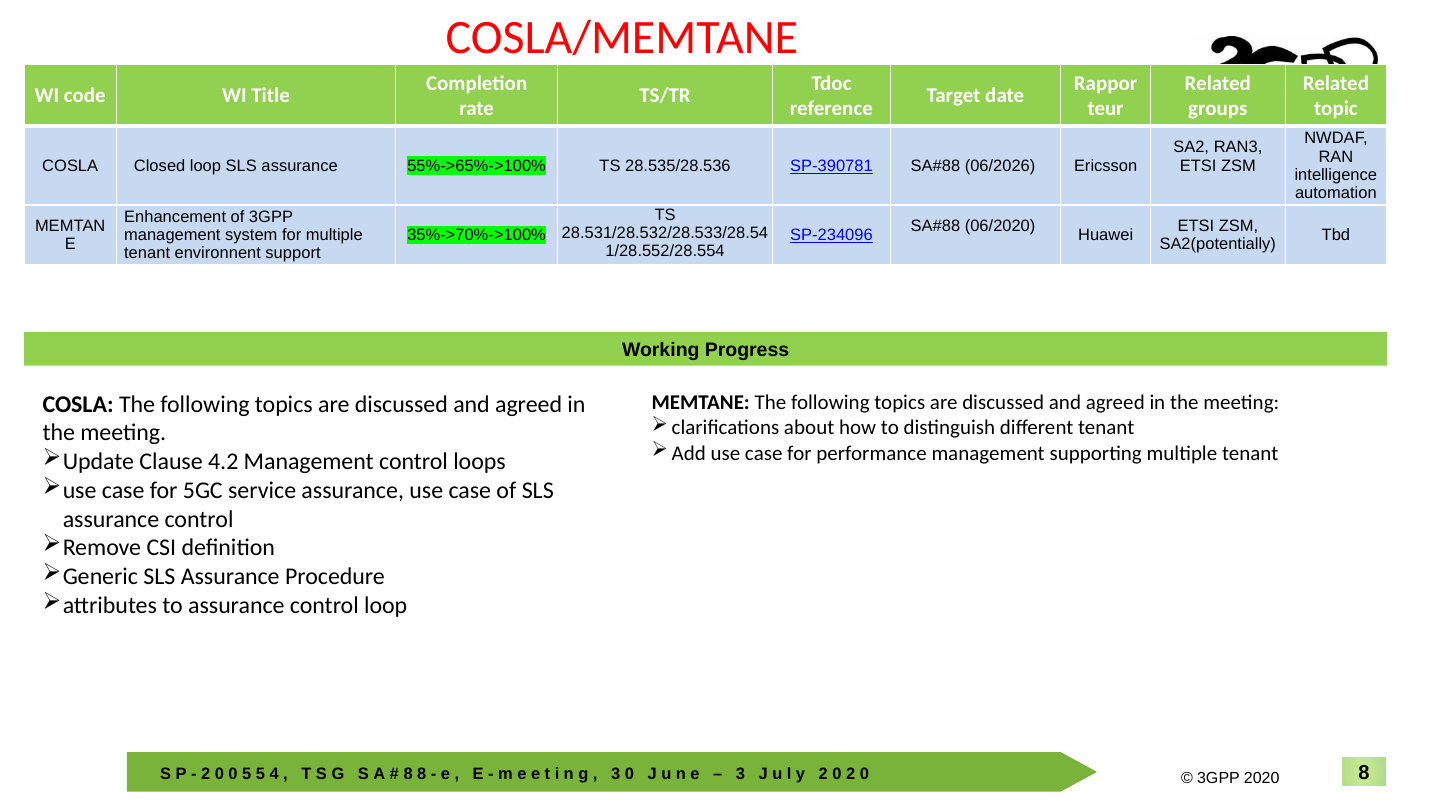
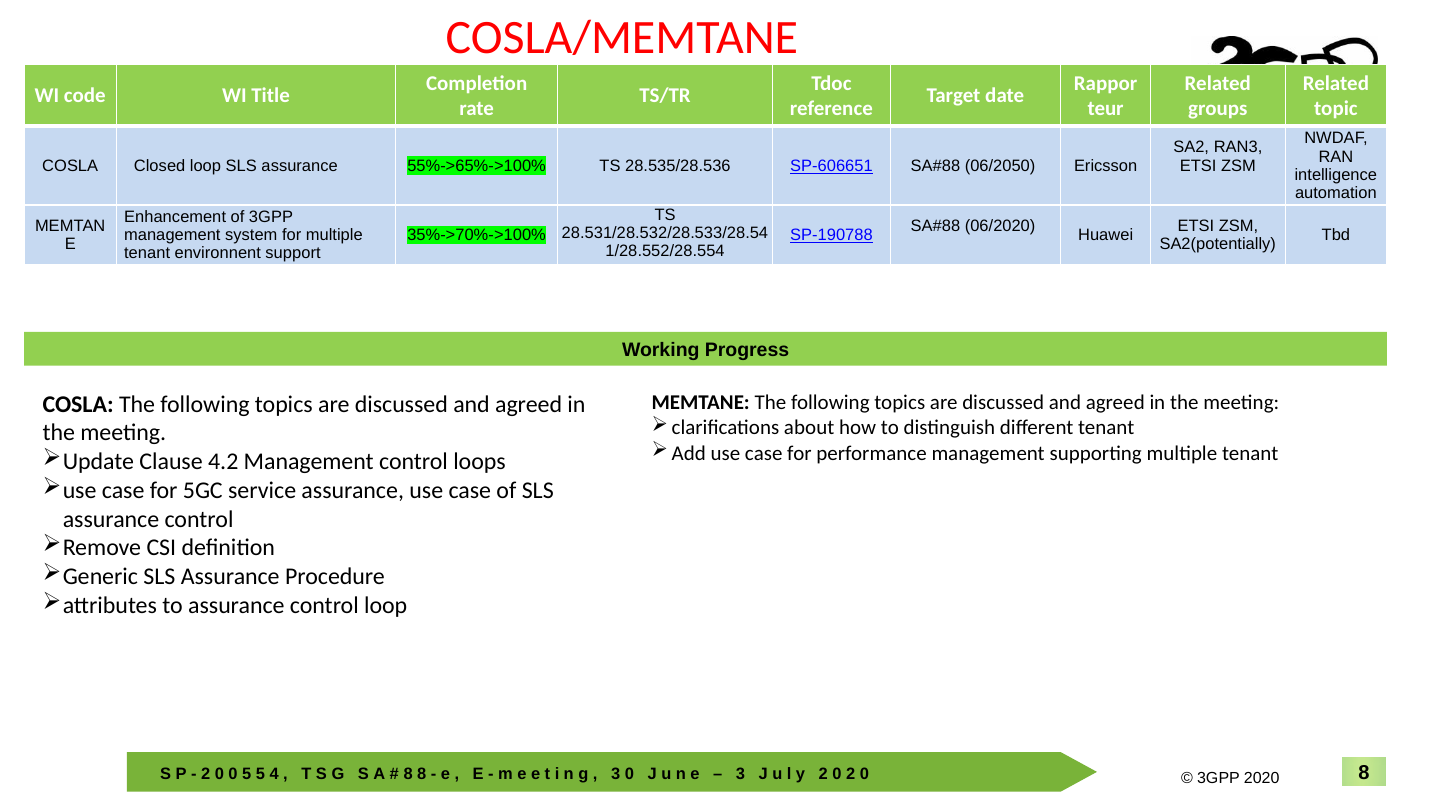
SP-390781: SP-390781 -> SP-606651
06/2026: 06/2026 -> 06/2050
SP-234096: SP-234096 -> SP-190788
